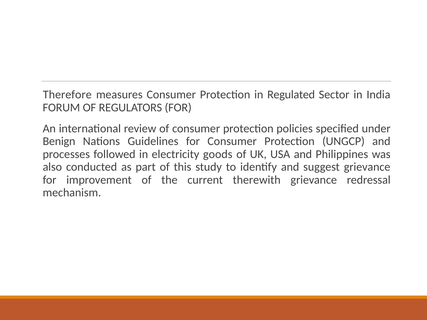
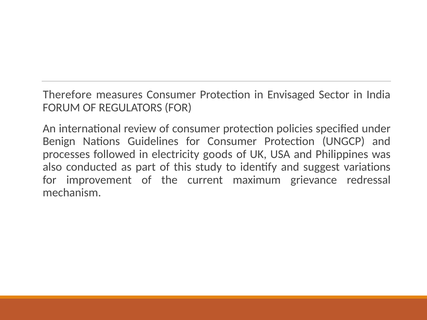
Regulated: Regulated -> Envisaged
suggest grievance: grievance -> variations
therewith: therewith -> maximum
